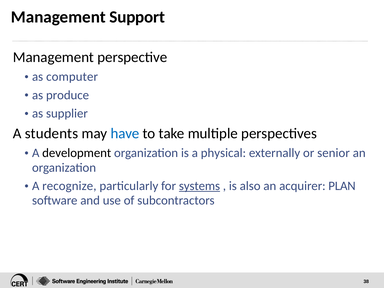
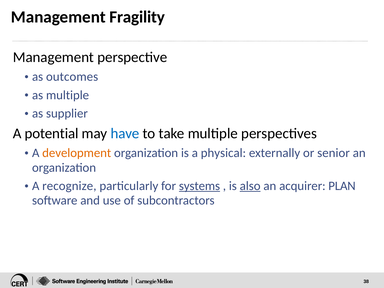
Support: Support -> Fragility
computer: computer -> outcomes
as produce: produce -> multiple
students: students -> potential
development colour: black -> orange
also underline: none -> present
